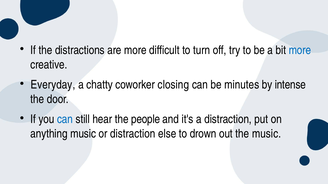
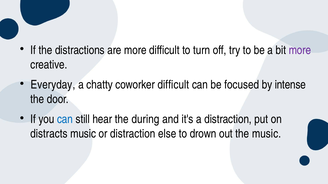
more at (300, 50) colour: blue -> purple
coworker closing: closing -> difficult
minutes: minutes -> focused
people: people -> during
anything: anything -> distracts
